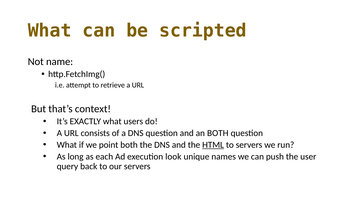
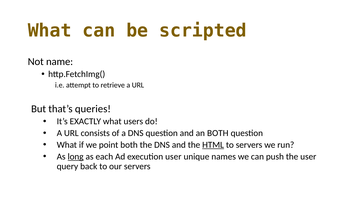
context: context -> queries
long underline: none -> present
execution look: look -> user
